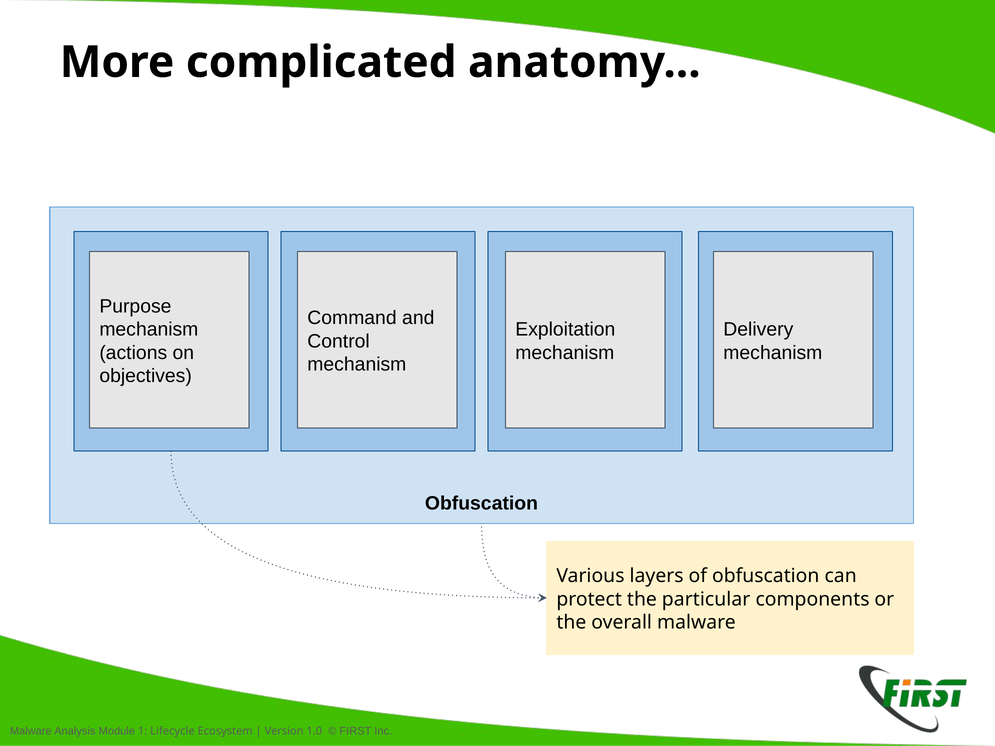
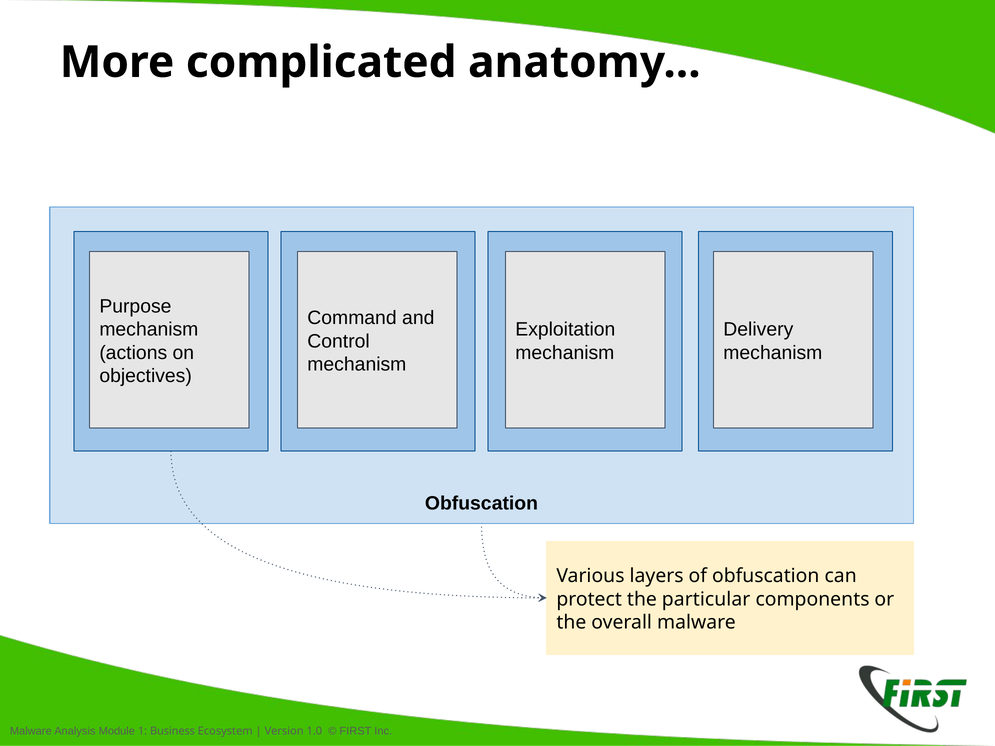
Lifecycle: Lifecycle -> Business
